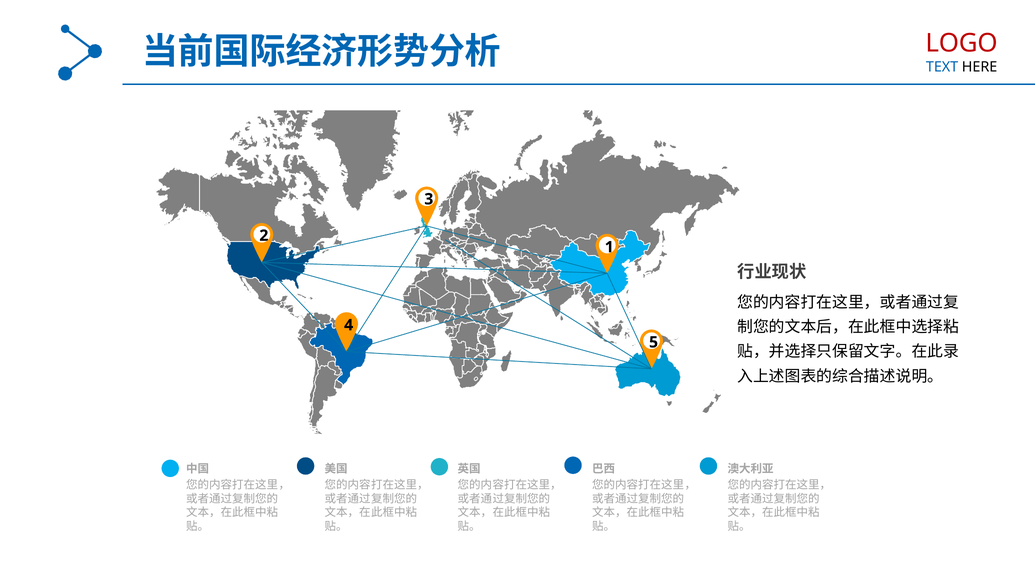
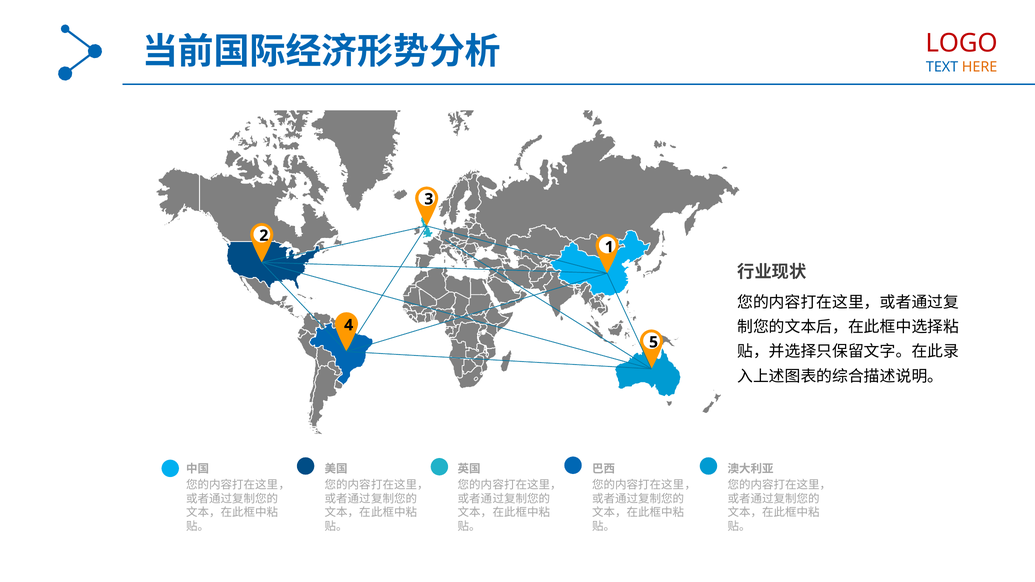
HERE colour: black -> orange
